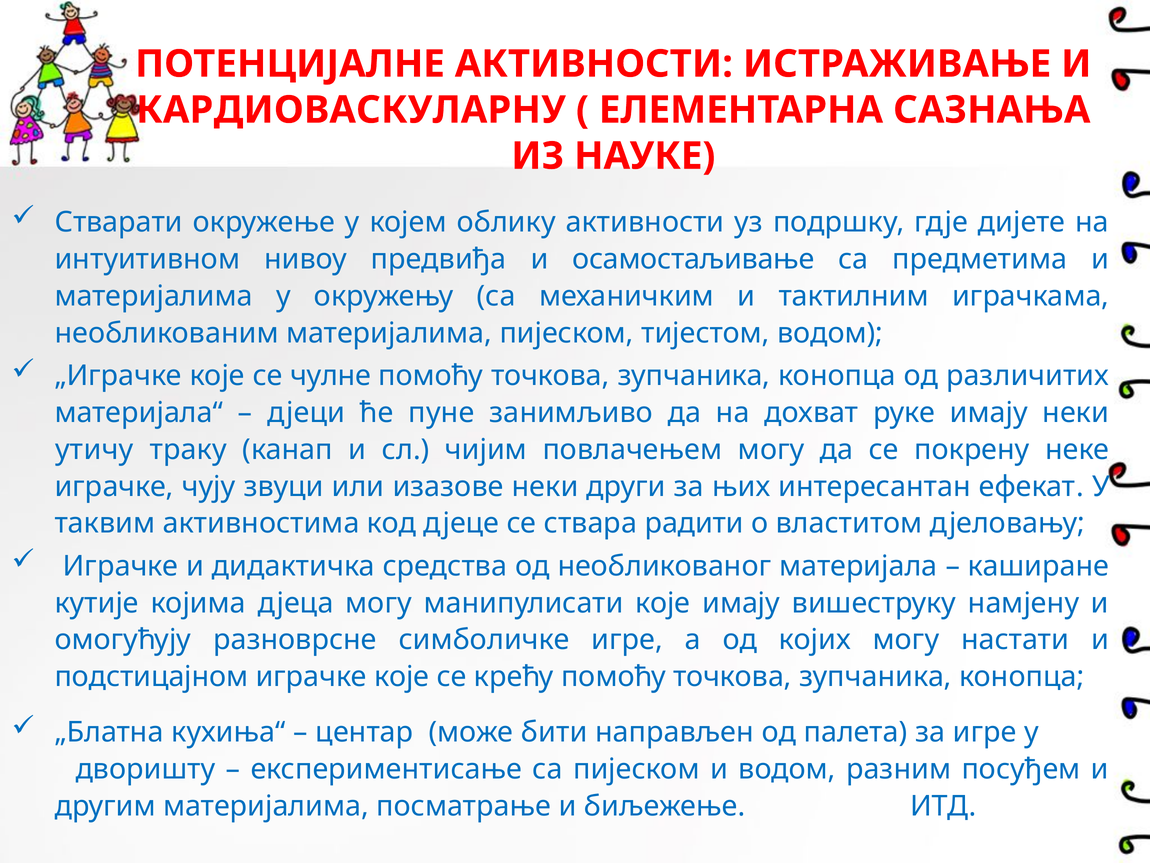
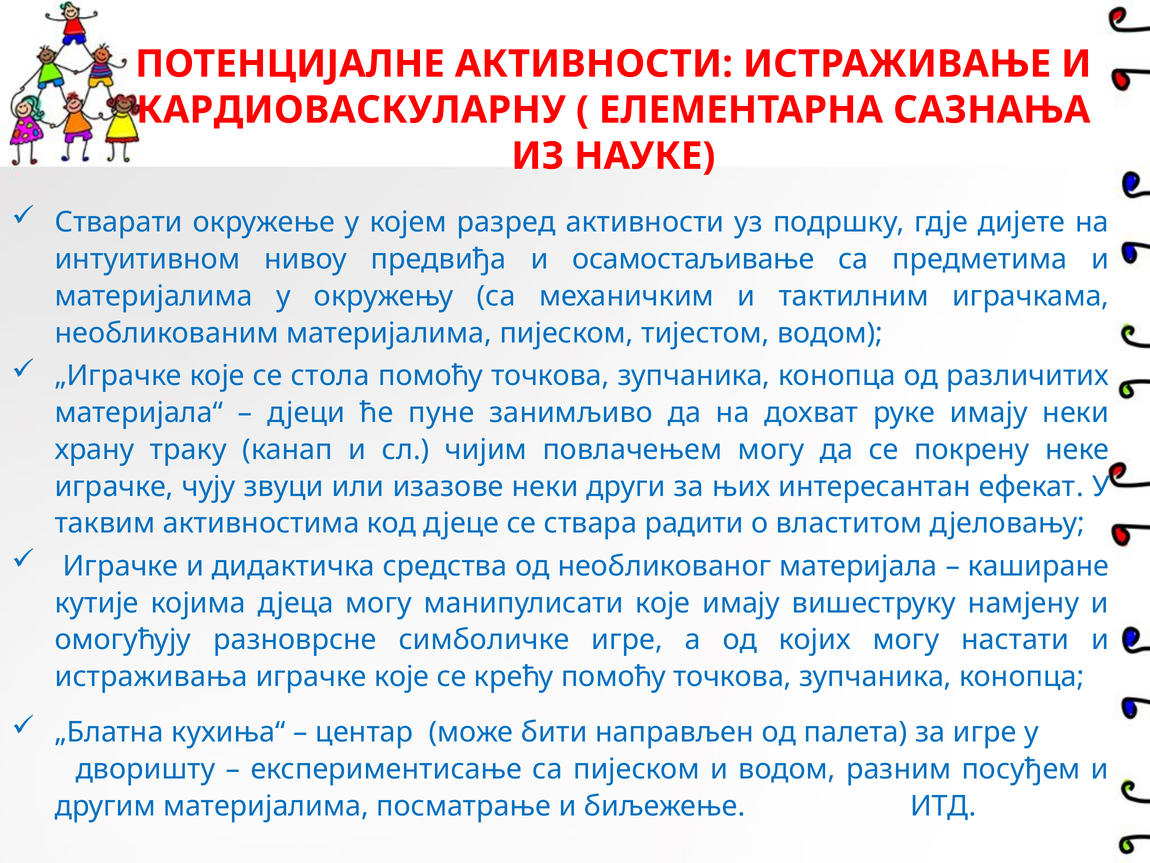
облику: облику -> разред
чулне: чулне -> стола
утичу: утичу -> храну
подстицајном: подстицајном -> истраживања
